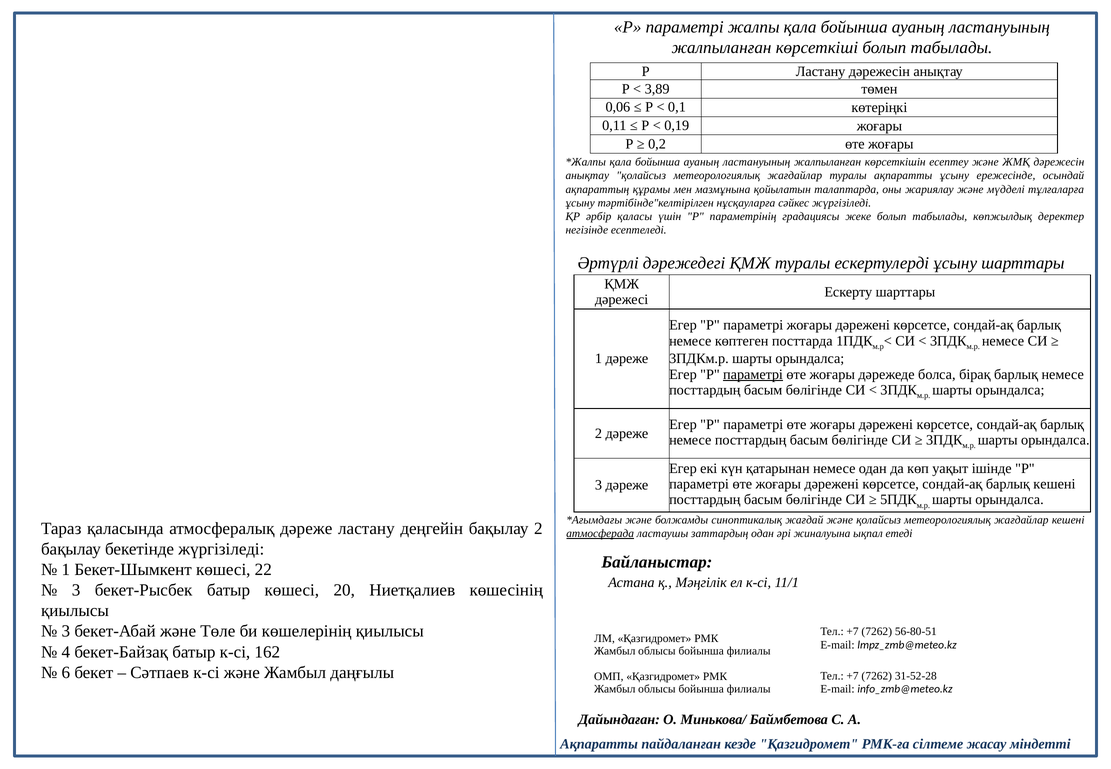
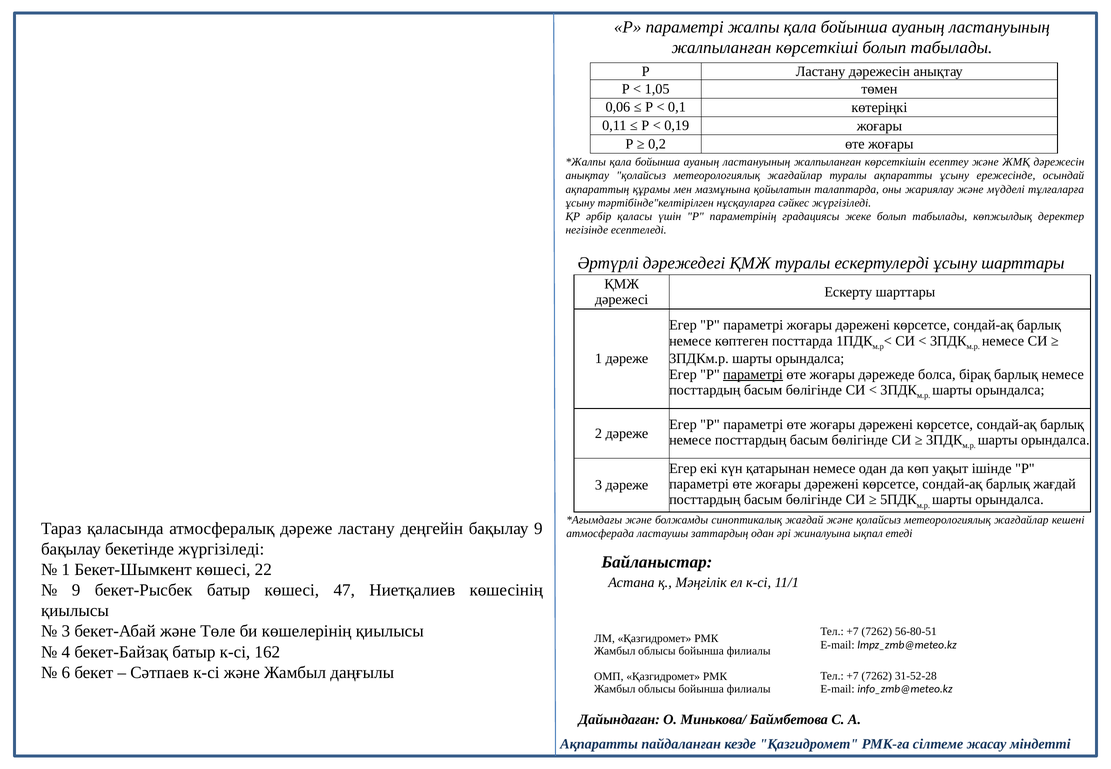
3,89: 3,89 -> 1,05
барлық кешені: кешені -> жағдай
бақылау 2: 2 -> 9
атмосферада underline: present -> none
3 at (76, 590): 3 -> 9
20: 20 -> 47
